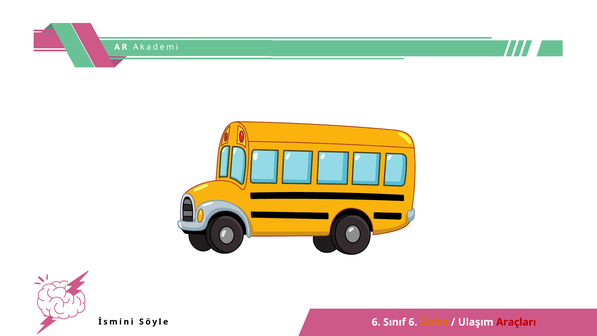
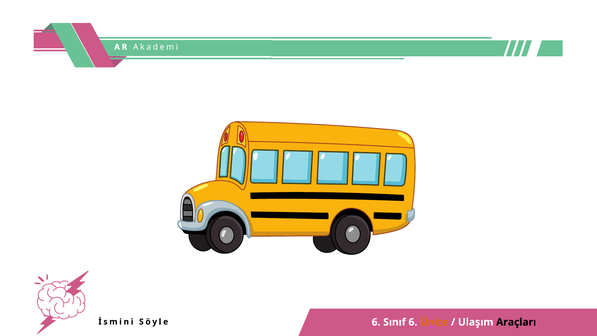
Araçları colour: red -> black
